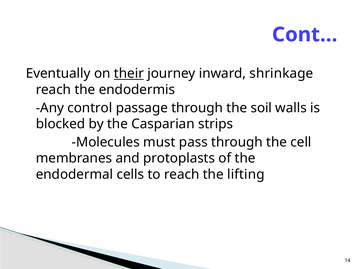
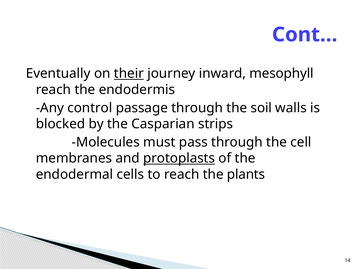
shrinkage: shrinkage -> mesophyll
protoplasts underline: none -> present
lifting: lifting -> plants
